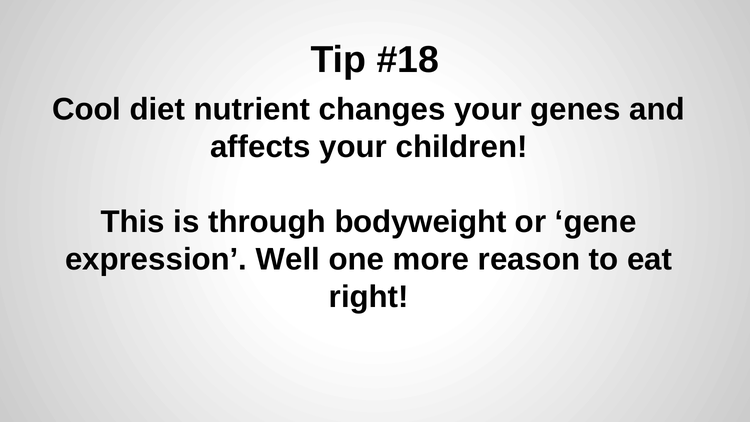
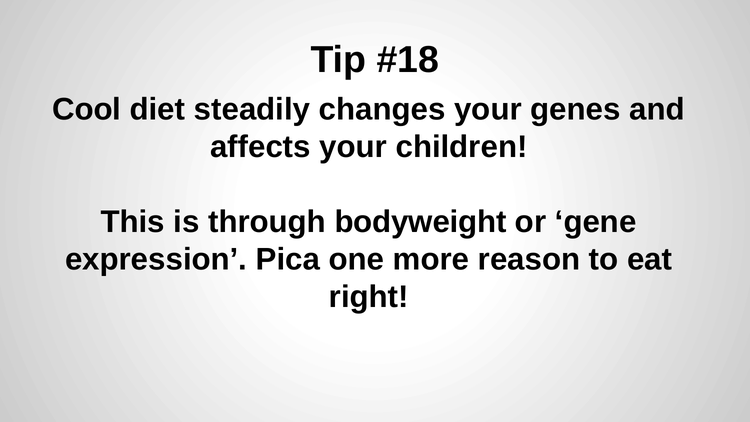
nutrient: nutrient -> steadily
Well: Well -> Pica
